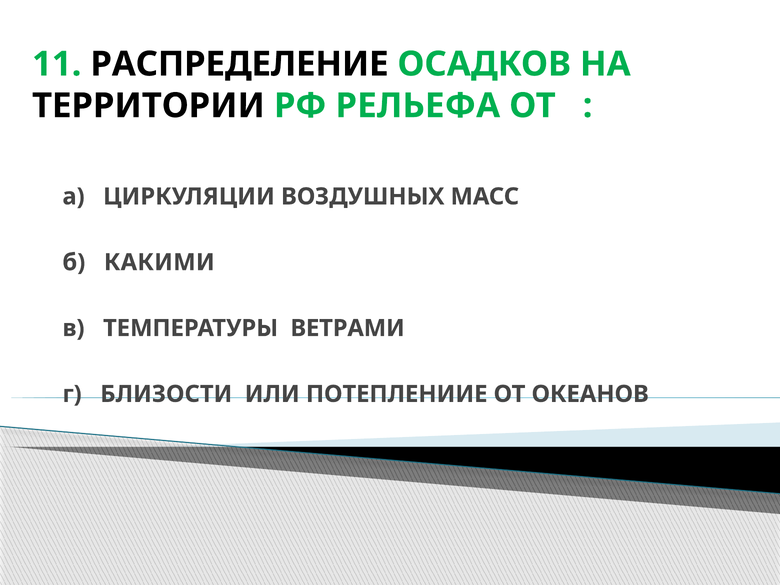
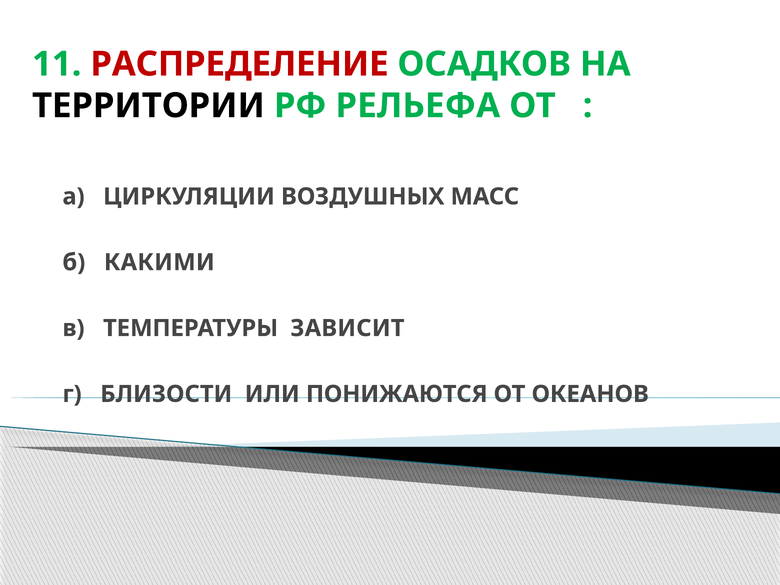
РАСПРЕДЕЛЕНИЕ colour: black -> red
ВЕТРАМИ: ВЕТРАМИ -> ЗАВИСИТ
ПОТЕПЛЕНИИЕ: ПОТЕПЛЕНИИЕ -> ПОНИЖАЮТСЯ
